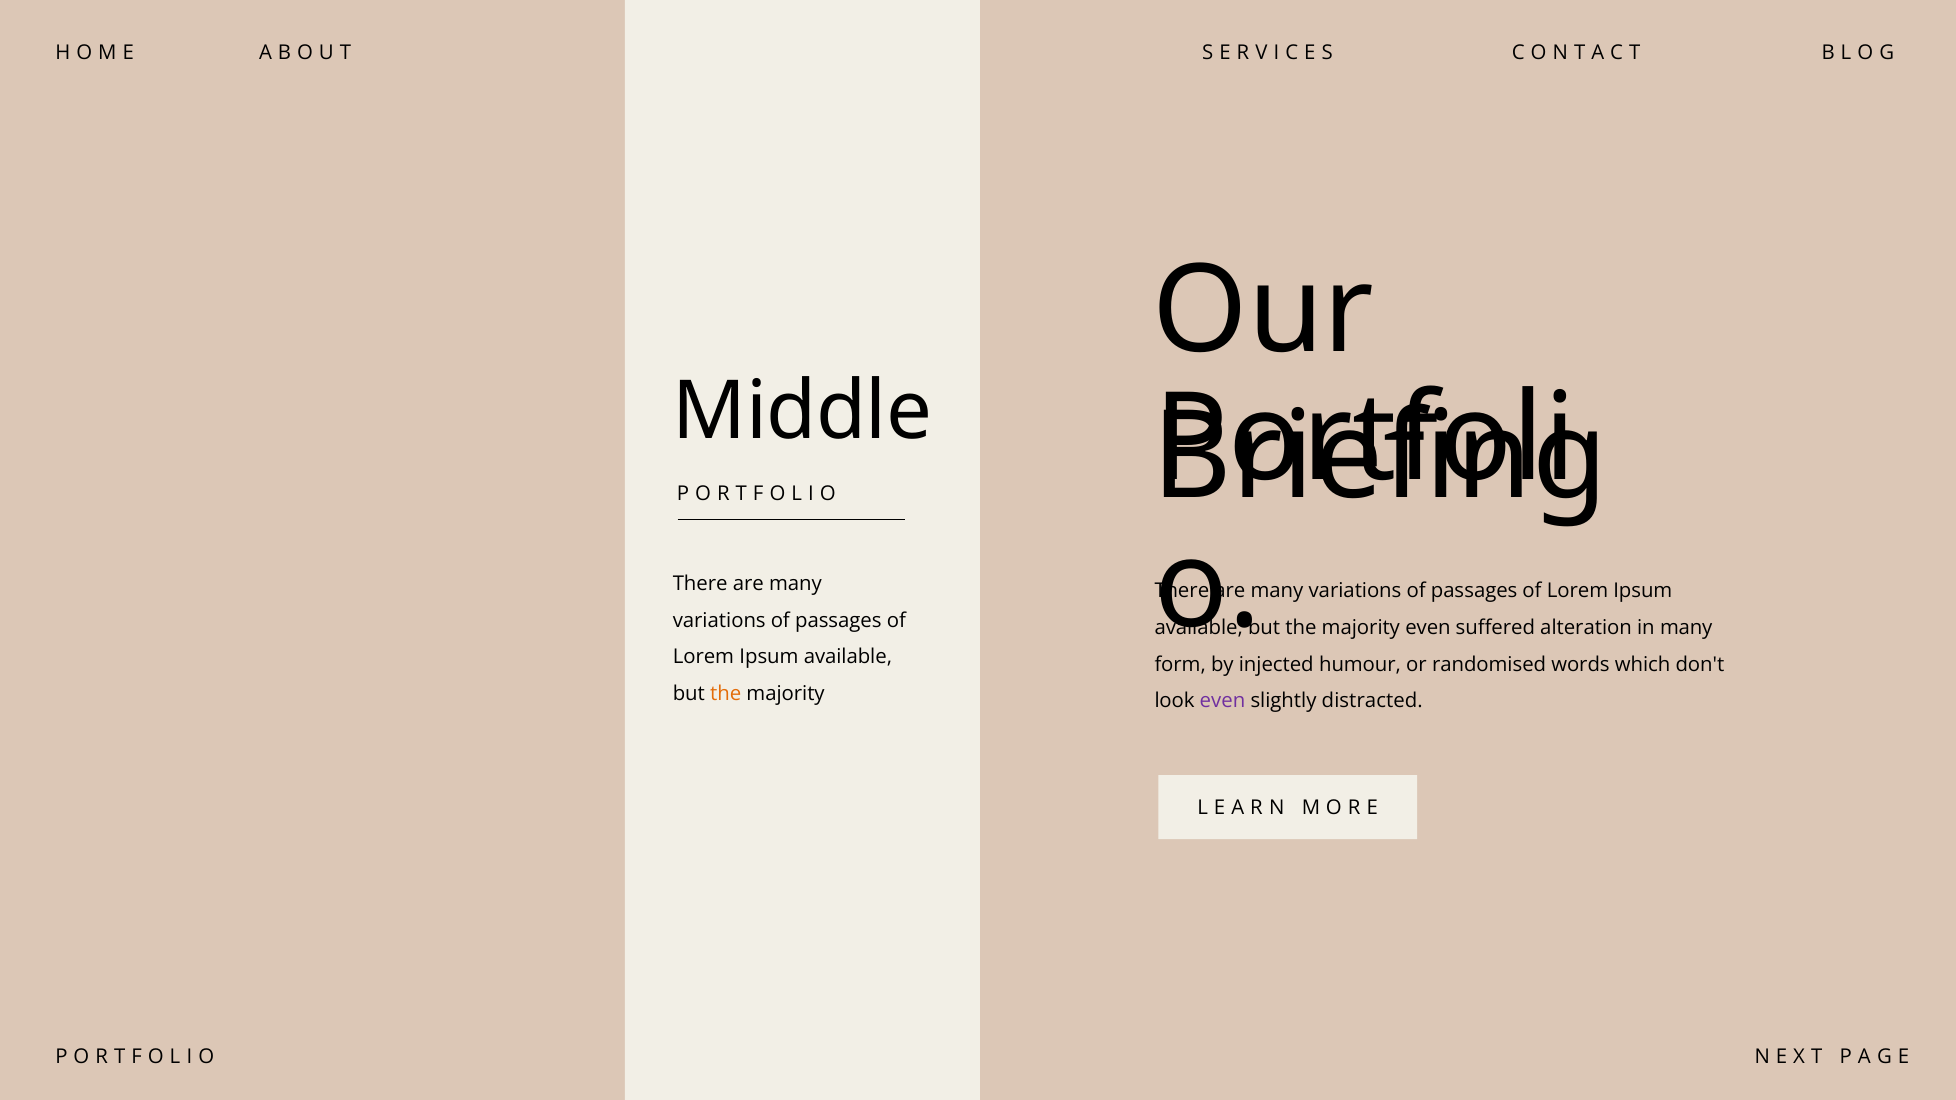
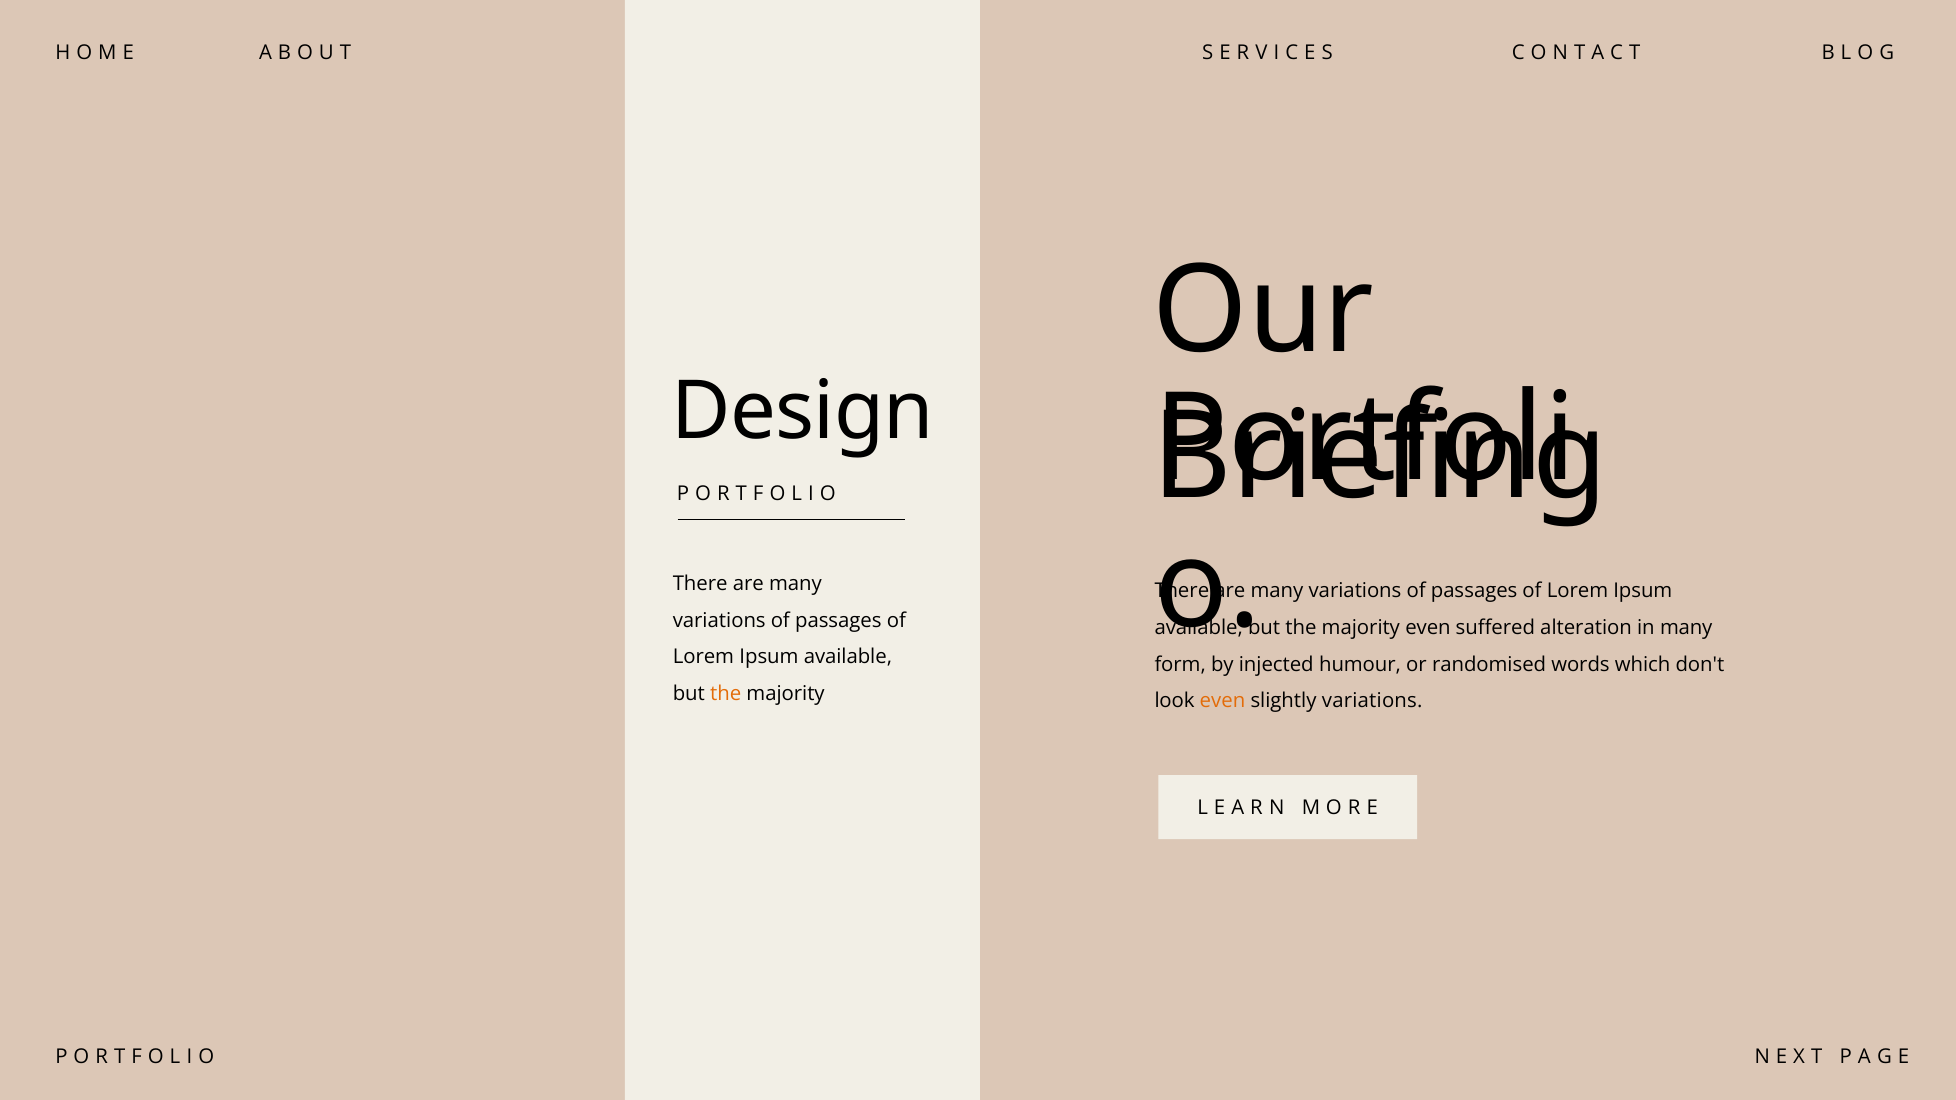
Middle: Middle -> Design
even at (1223, 701) colour: purple -> orange
slightly distracted: distracted -> variations
